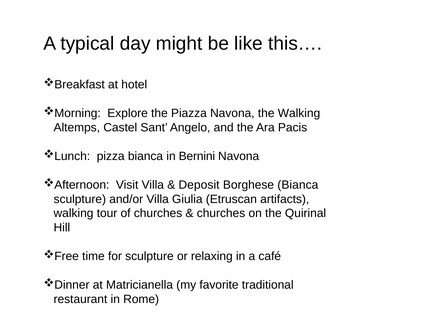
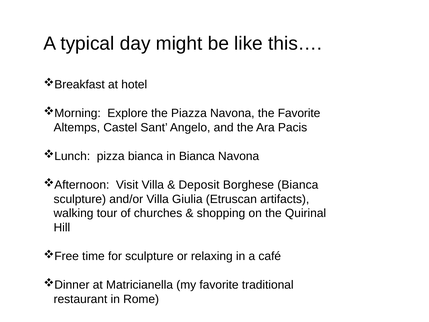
the Walking: Walking -> Favorite
in Bernini: Bernini -> Bianca
churches at (221, 213): churches -> shopping
